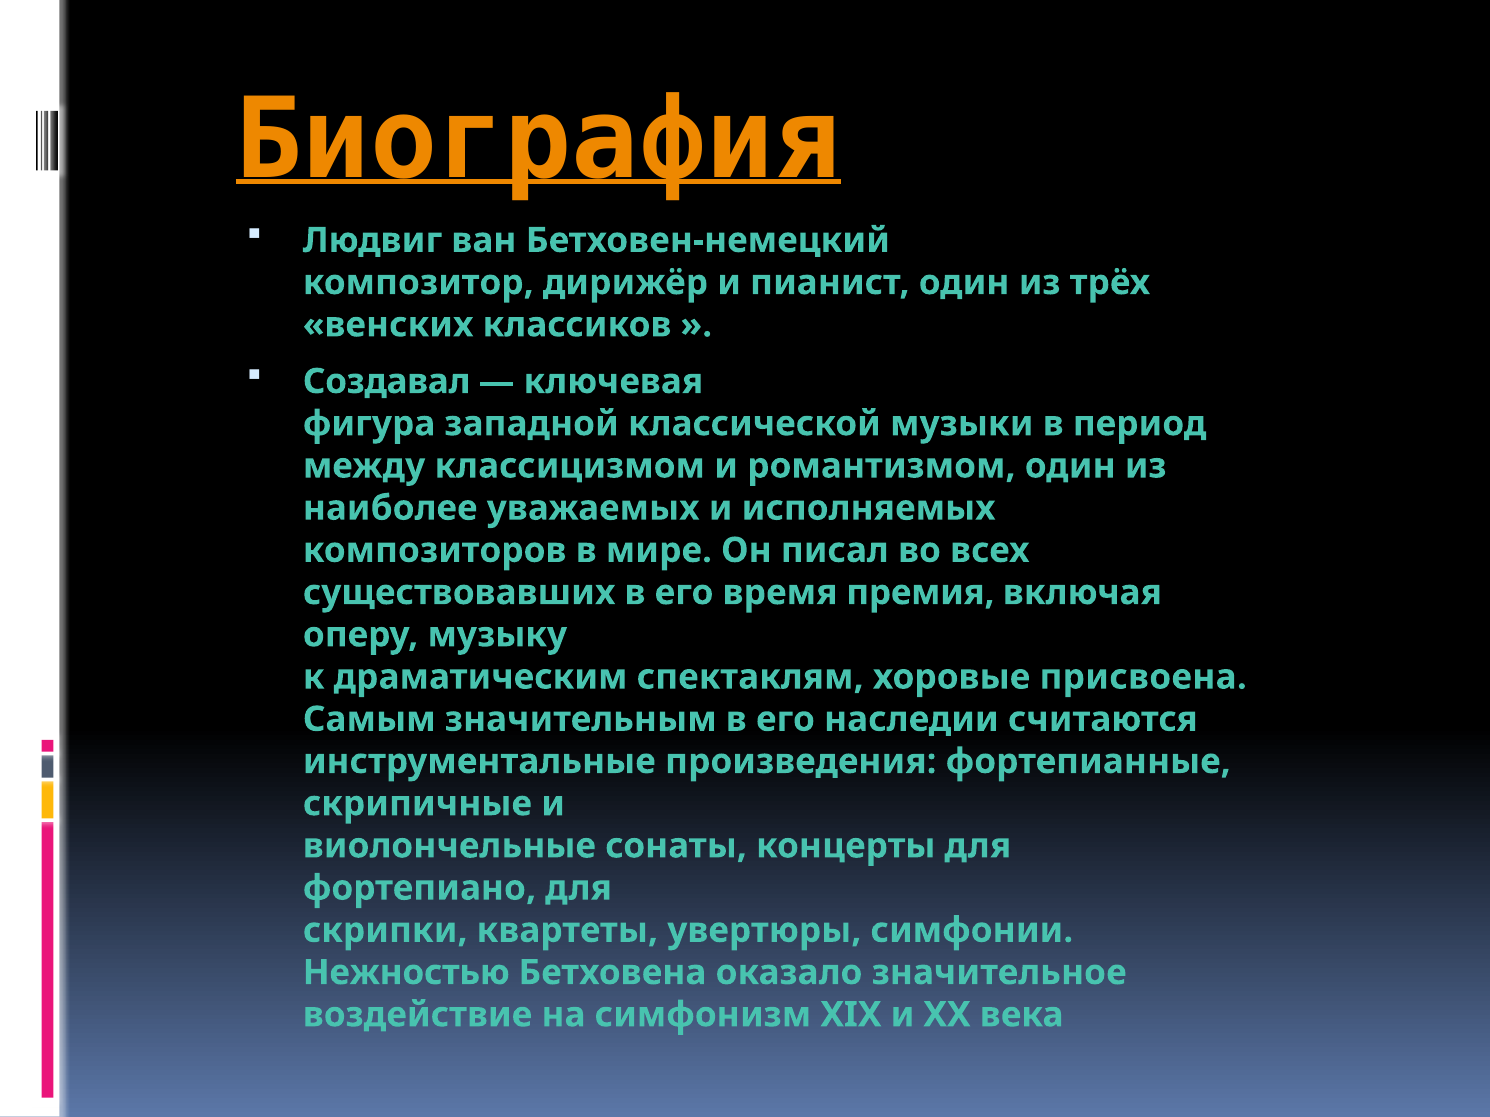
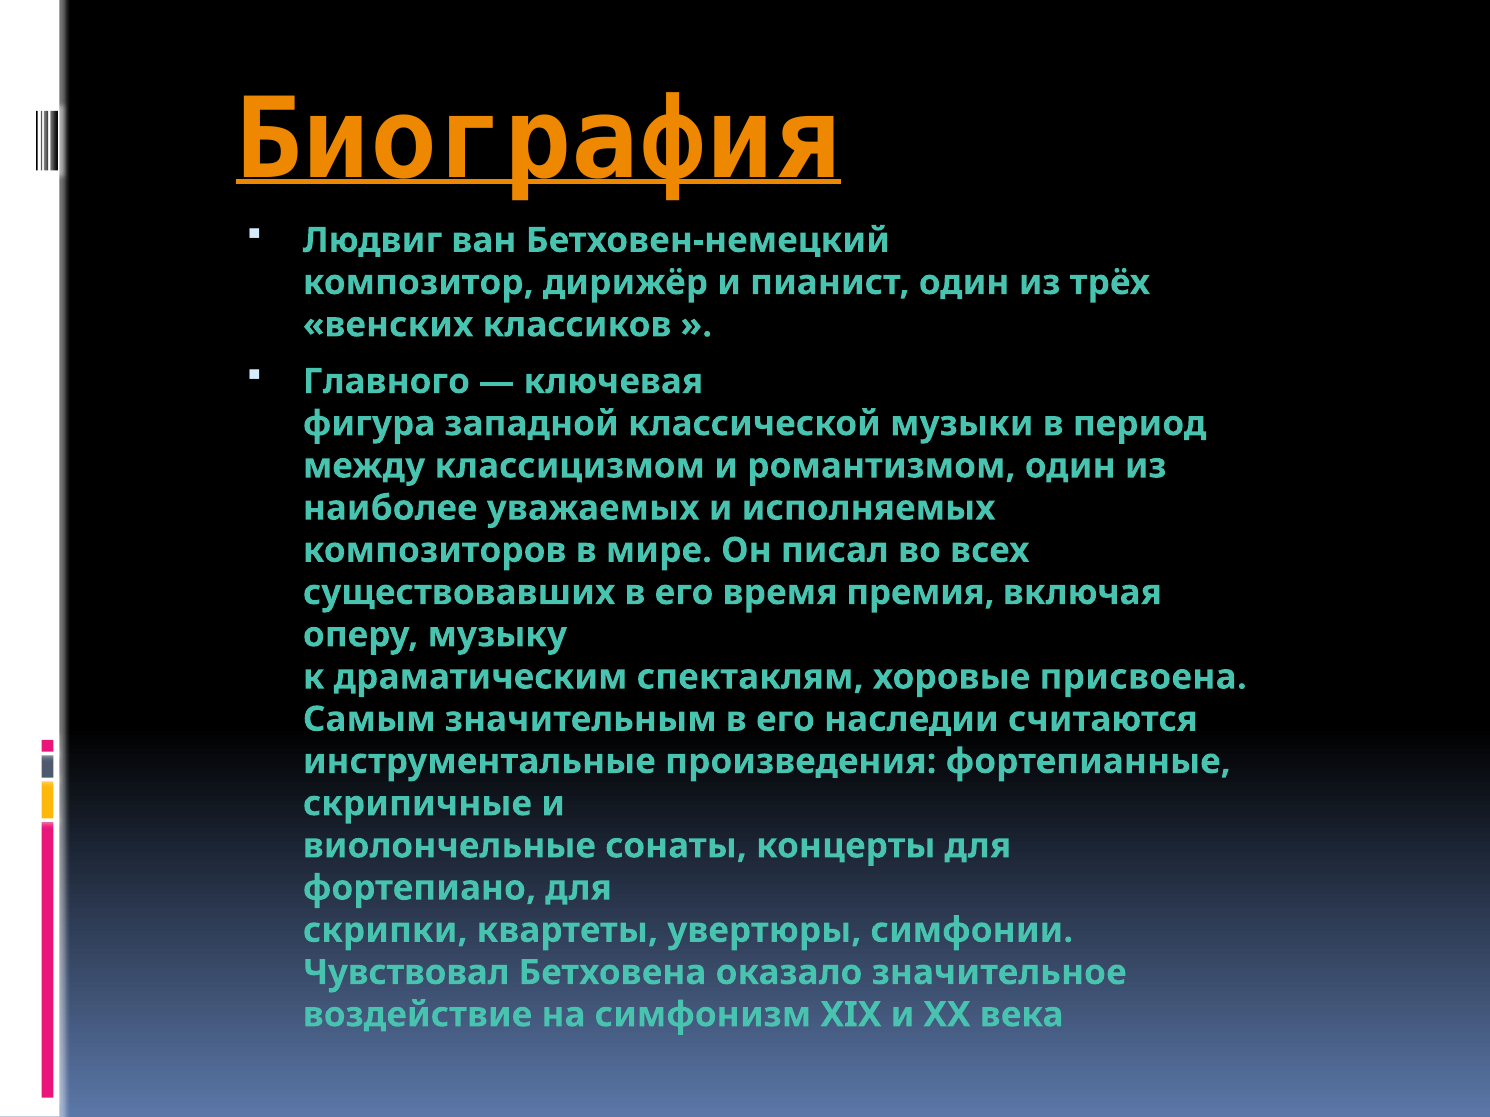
Создавал: Создавал -> Главного
Нежностью: Нежностью -> Чувствовал
